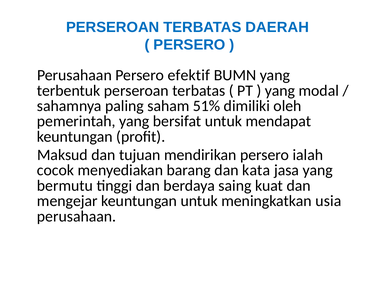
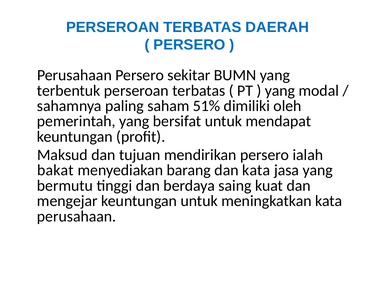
efektif: efektif -> sekitar
cocok: cocok -> bakat
meningkatkan usia: usia -> kata
